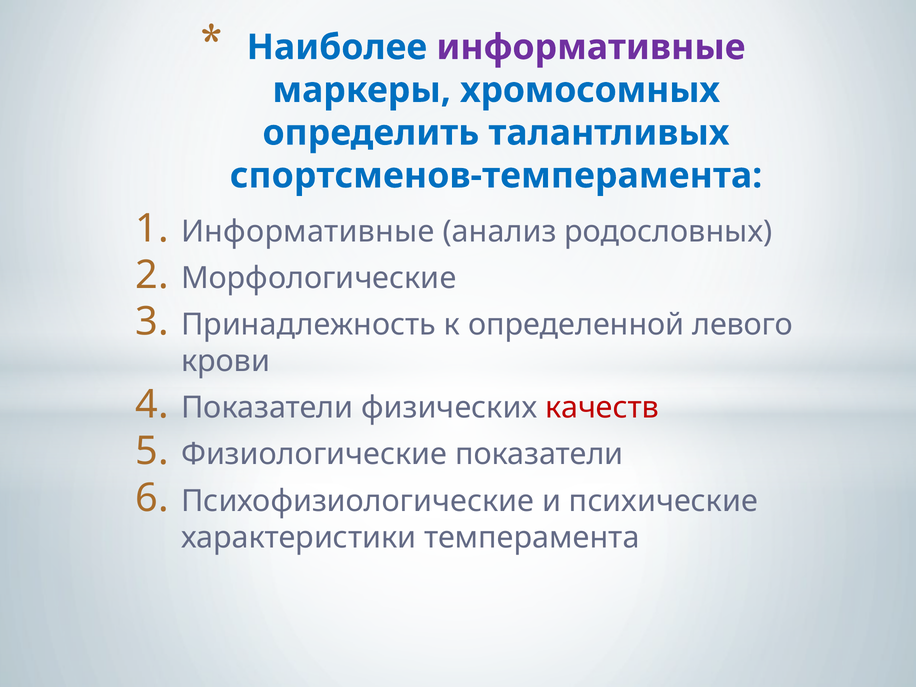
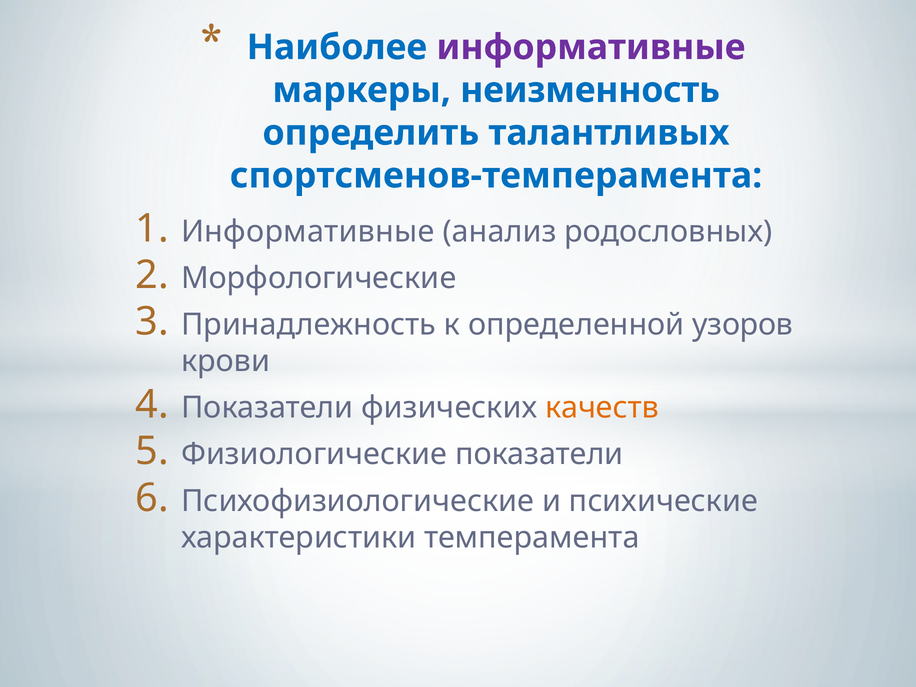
хромосомных: хромосомных -> неизменность
левого: левого -> узоров
качеств colour: red -> orange
